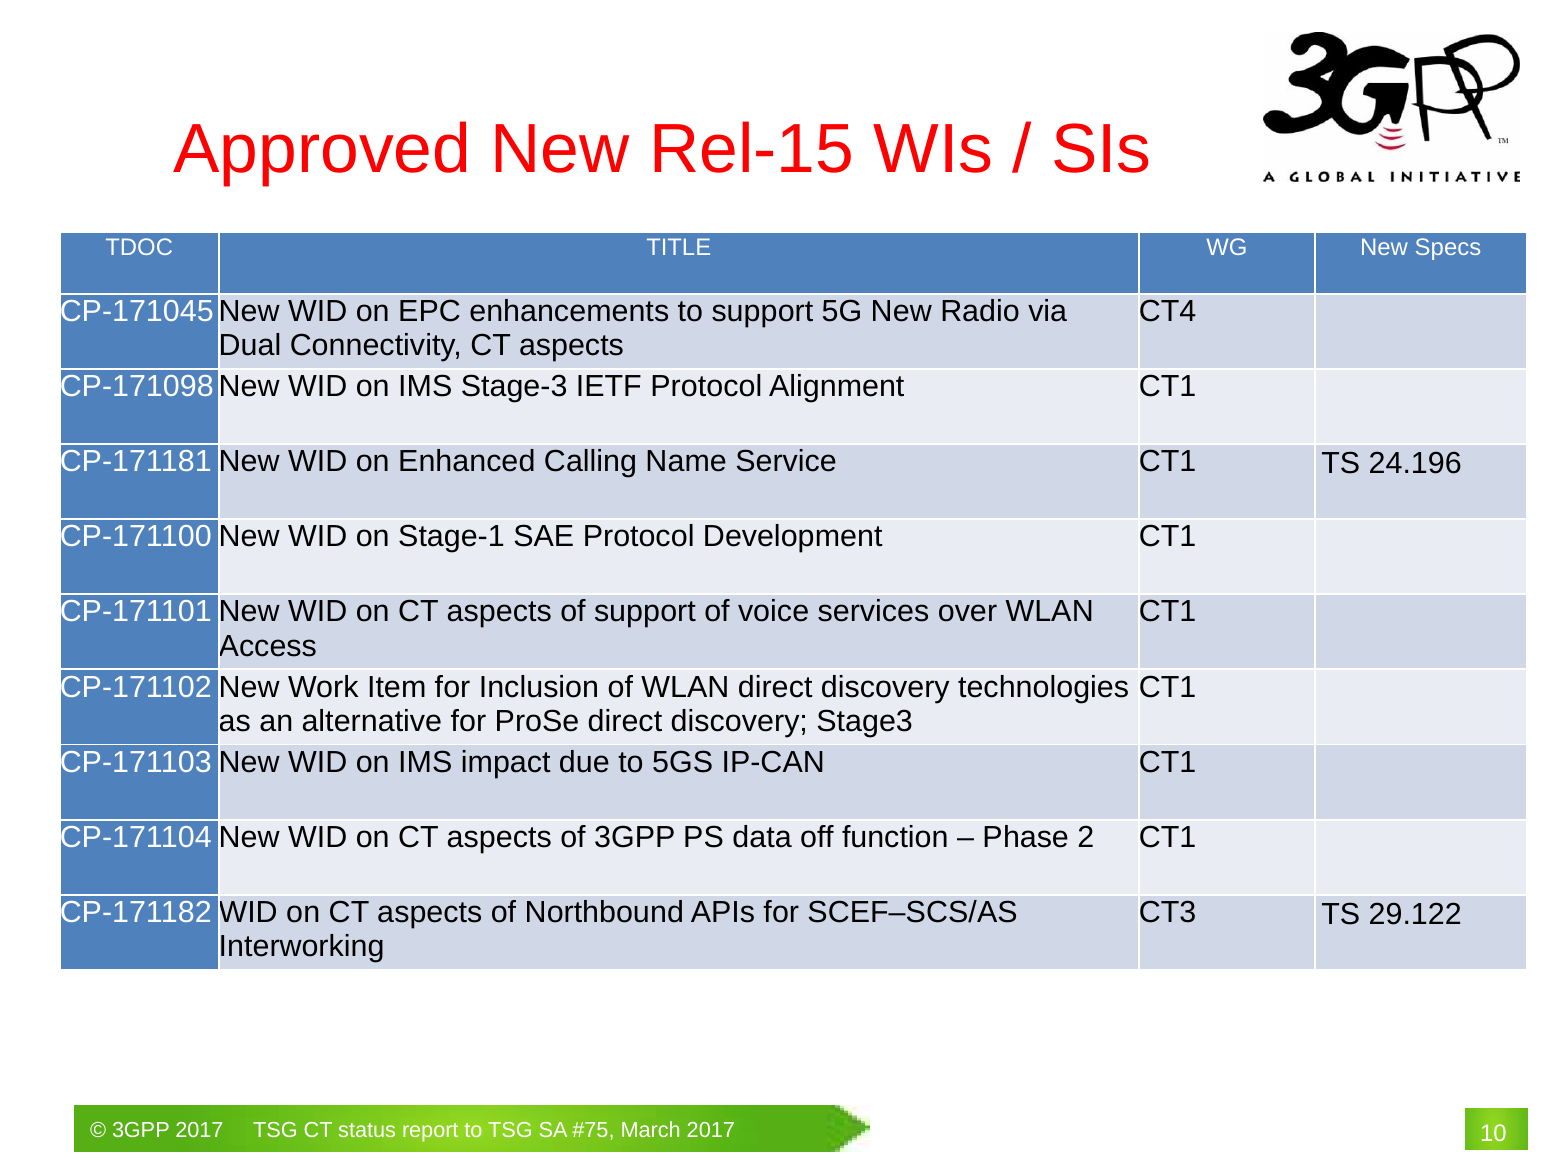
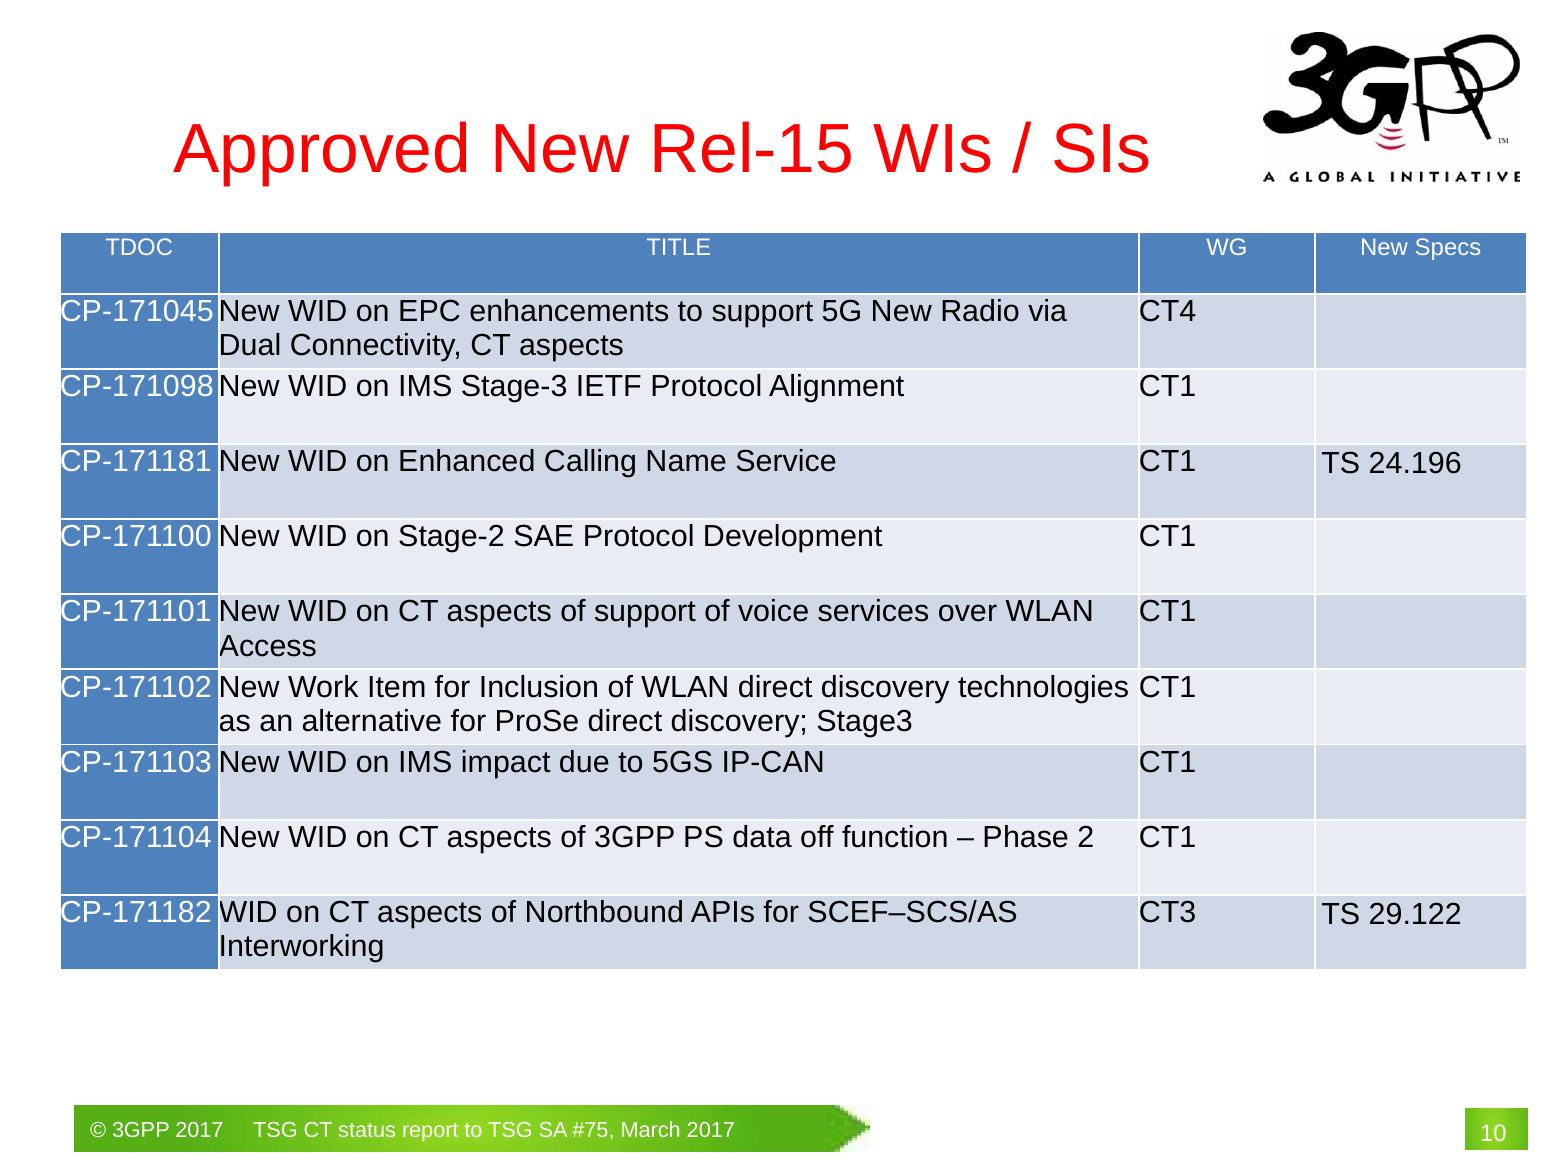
Stage-1: Stage-1 -> Stage-2
